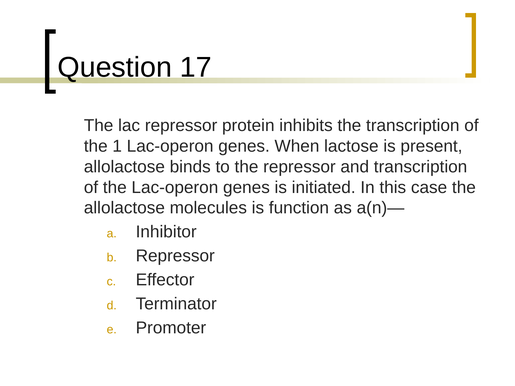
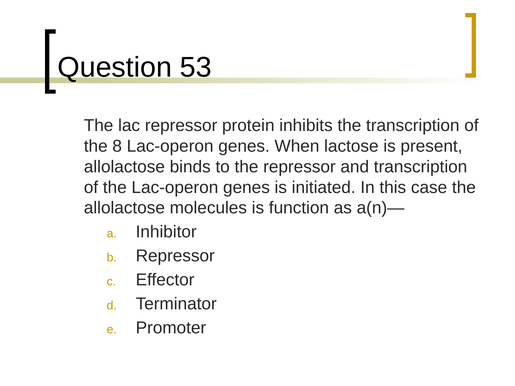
17: 17 -> 53
1: 1 -> 8
